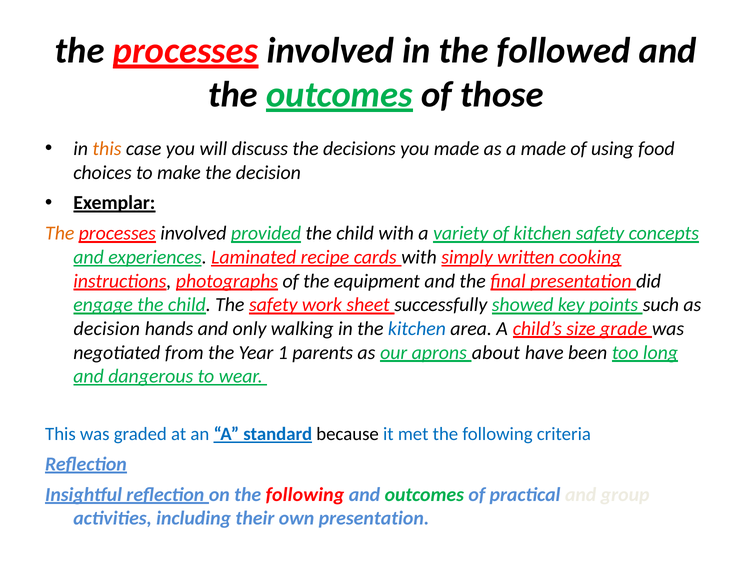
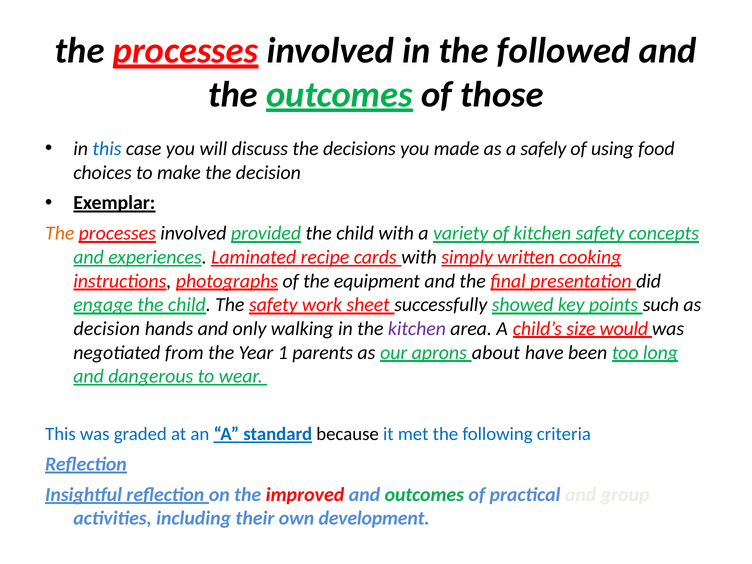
this at (107, 149) colour: orange -> blue
a made: made -> safely
kitchen at (417, 329) colour: blue -> purple
grade: grade -> would
on the following: following -> improved
own presentation: presentation -> development
